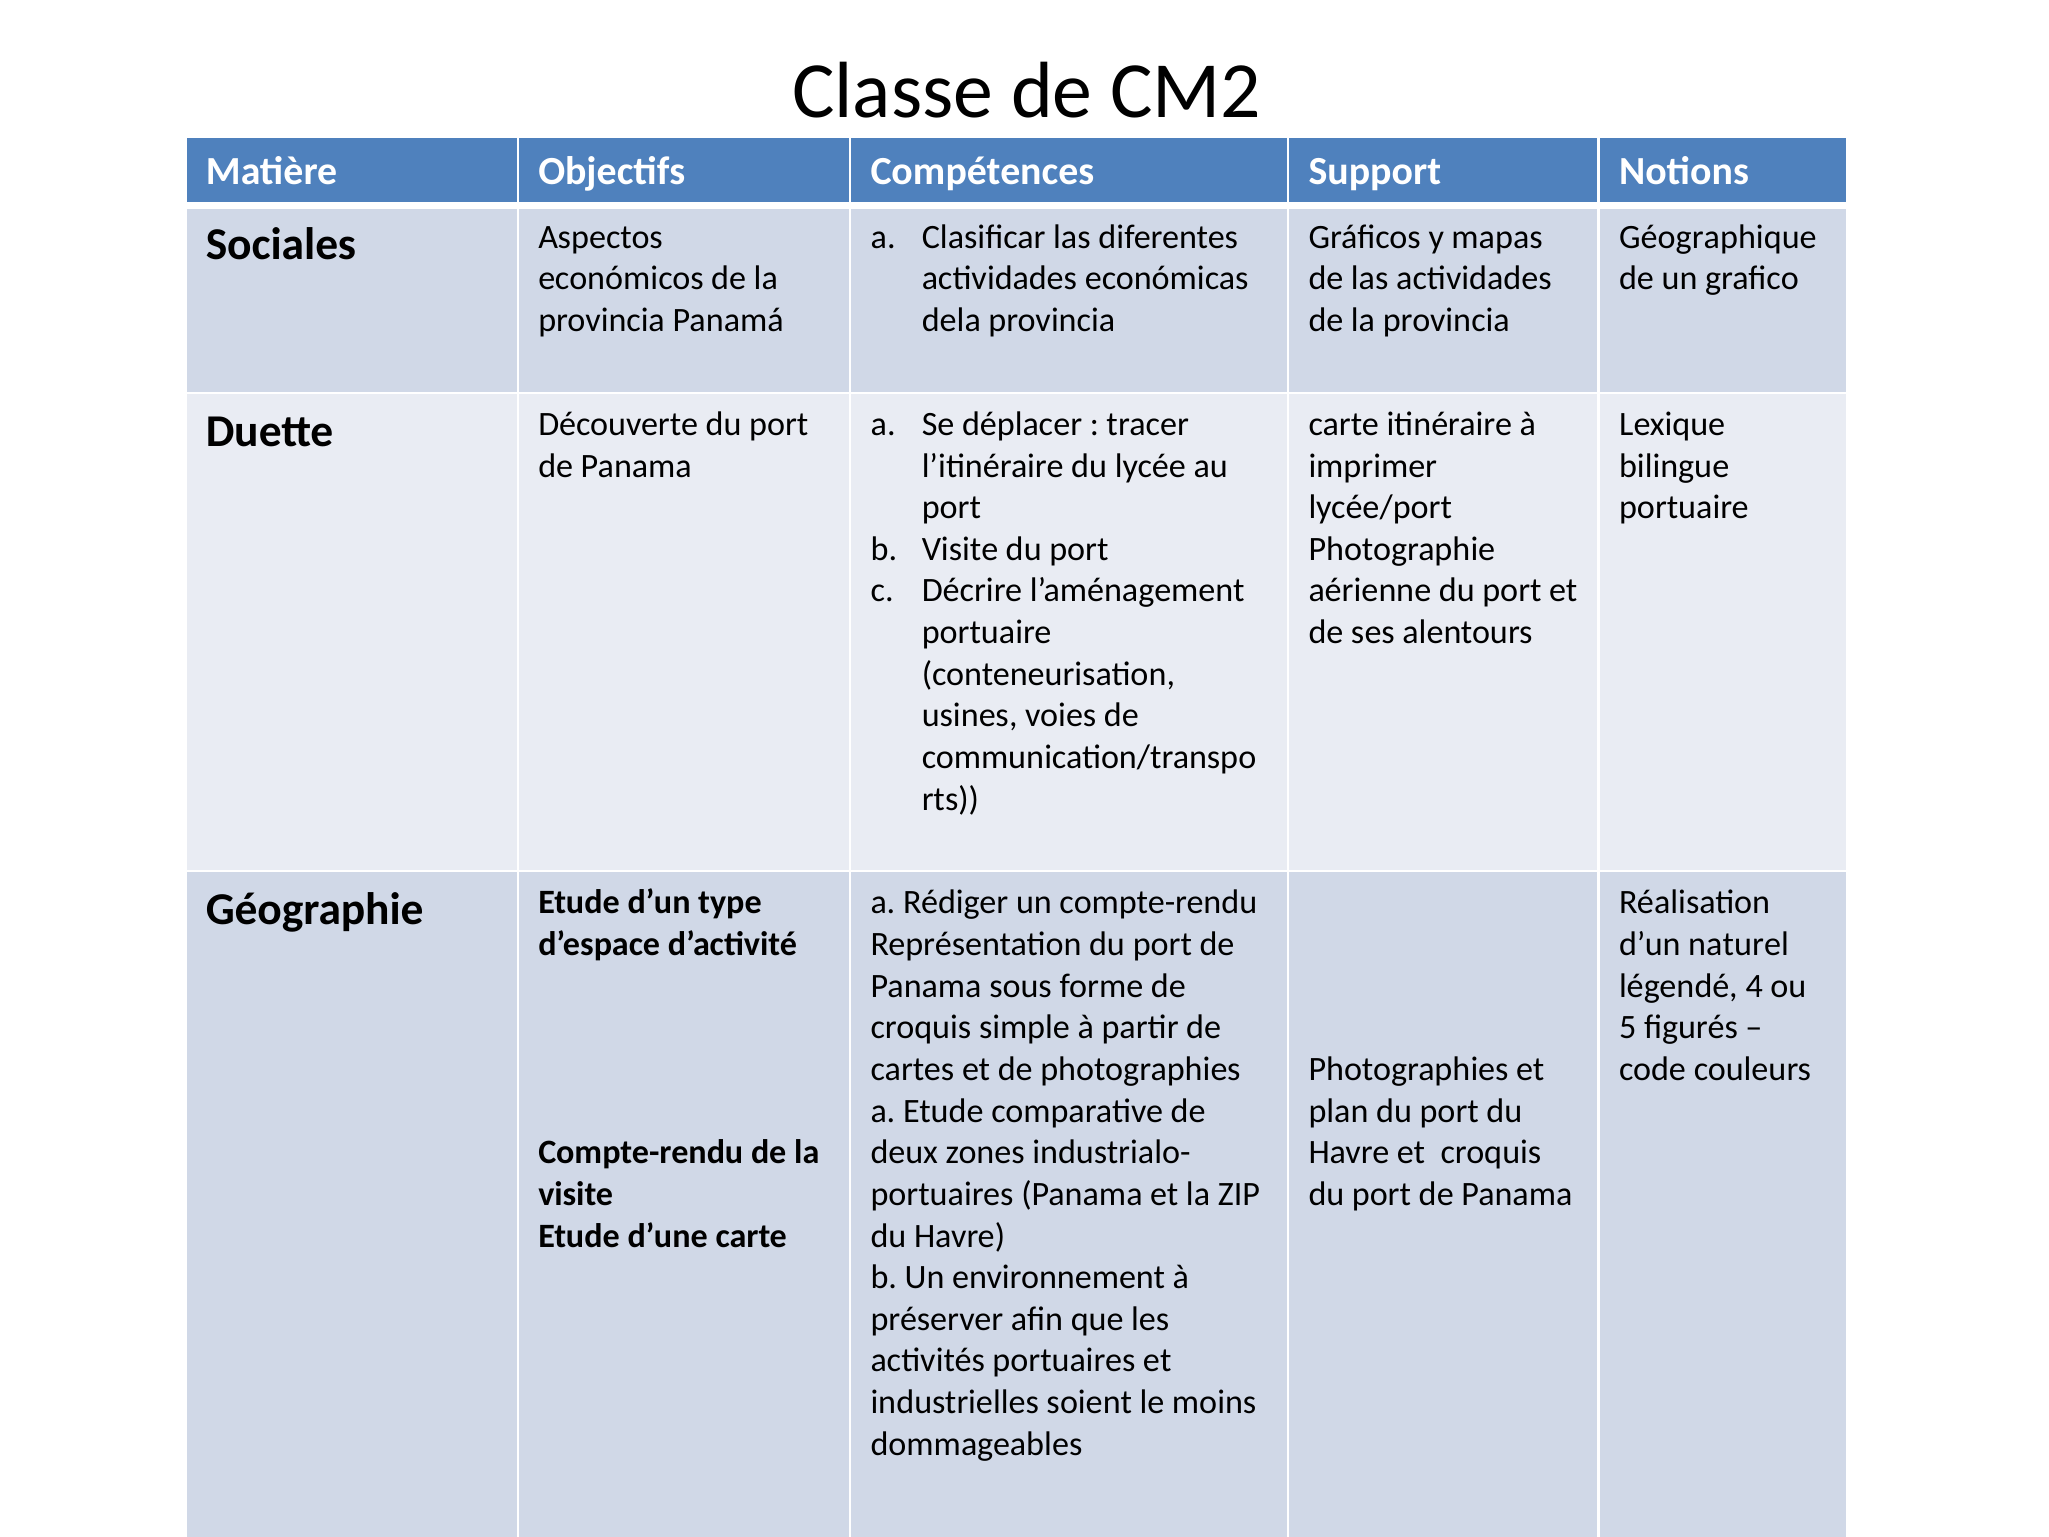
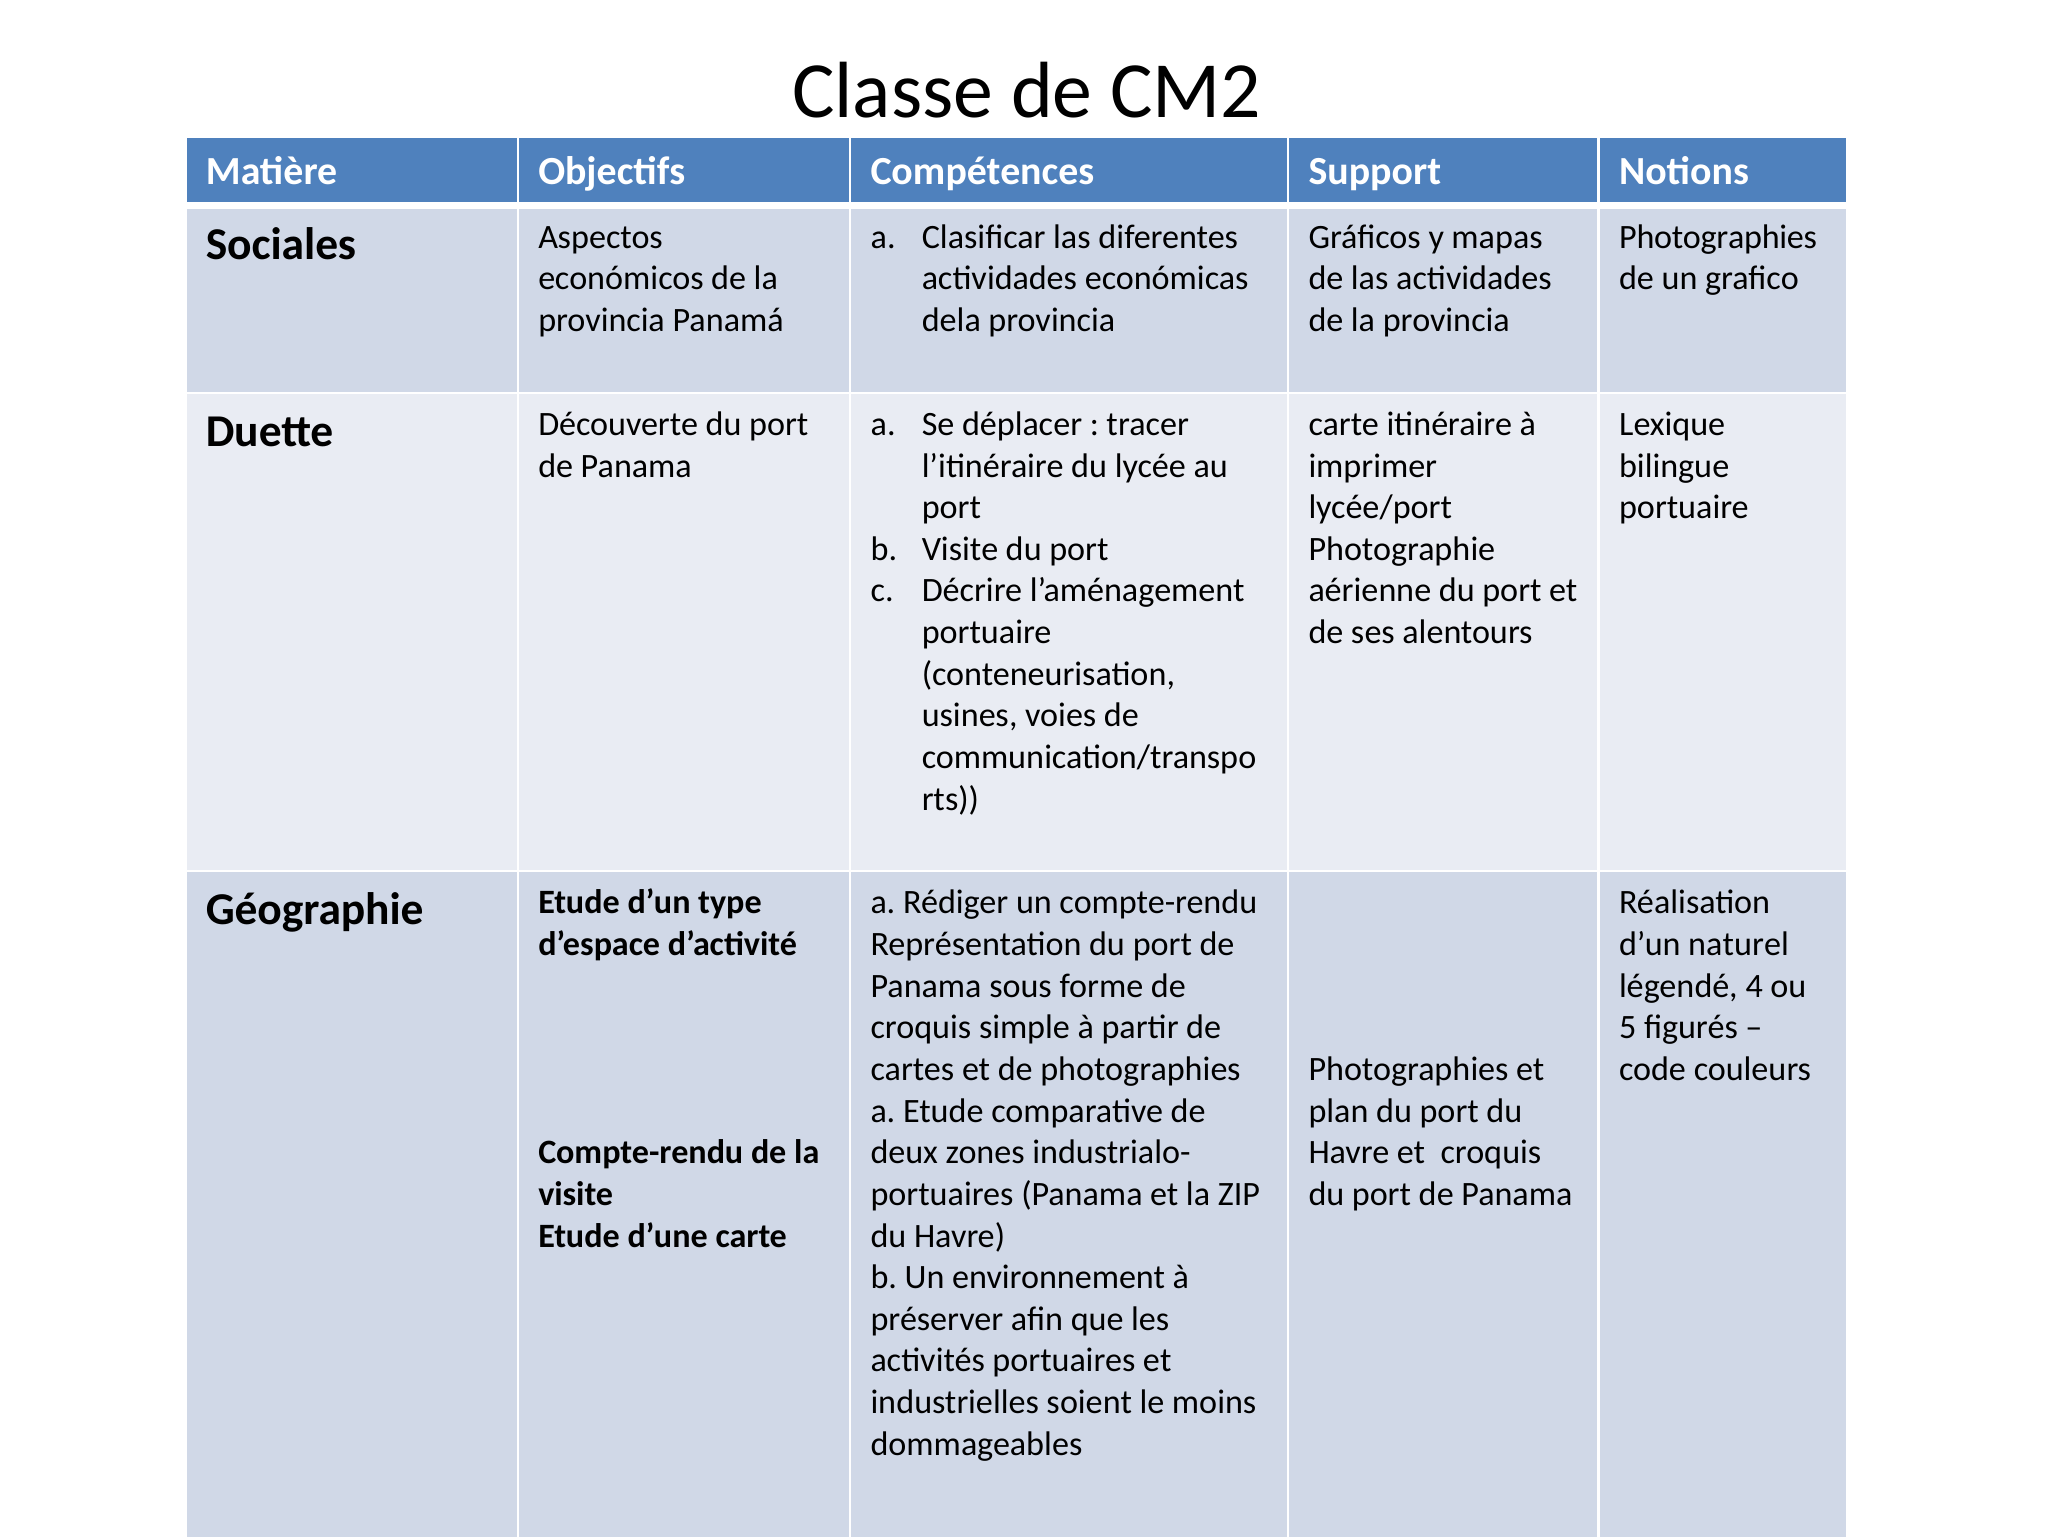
Géographique at (1718, 237): Géographique -> Photographies
